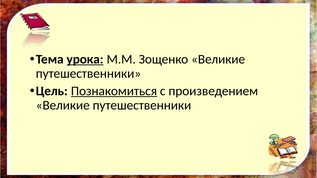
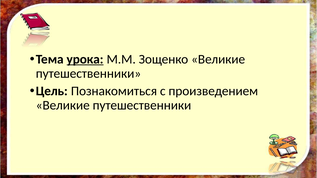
Познакомиться underline: present -> none
